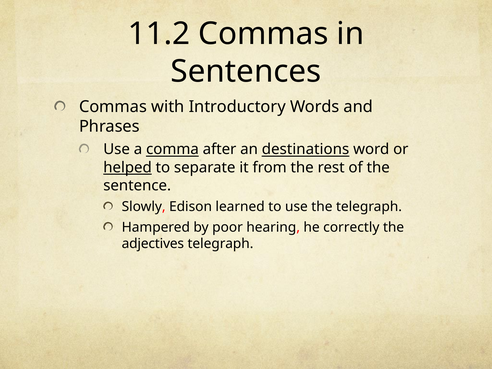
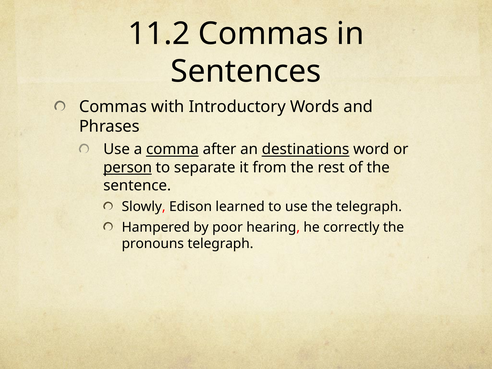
helped: helped -> person
adjectives: adjectives -> pronouns
